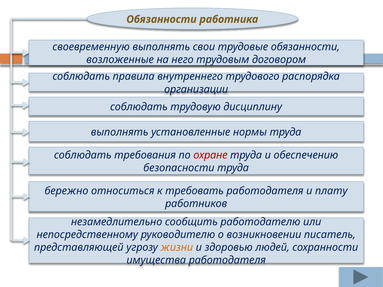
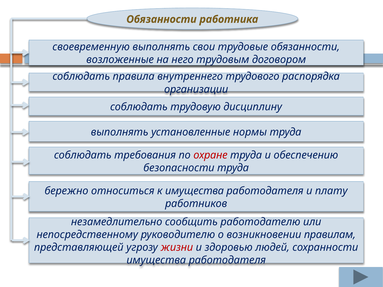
к требовать: требовать -> имущества
писатель: писатель -> правилам
жизни colour: orange -> red
